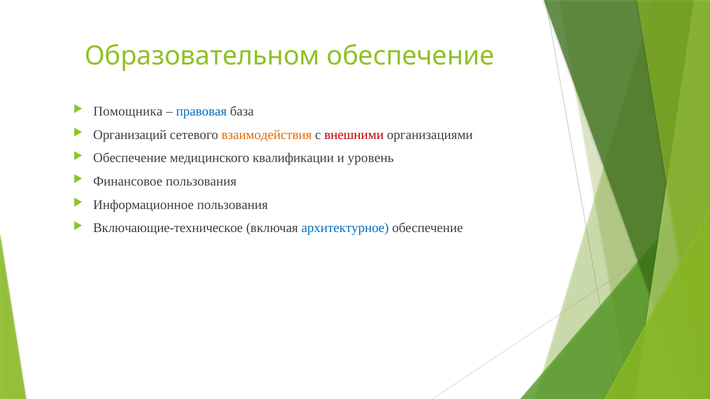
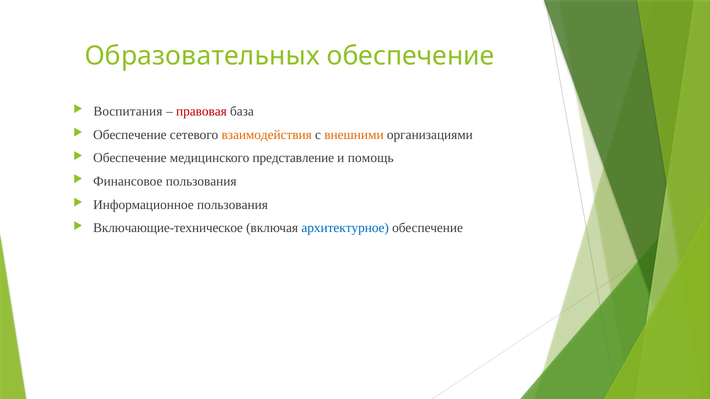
Образовательном: Образовательном -> Образовательных
Помощника: Помощника -> Воспитания
правовая colour: blue -> red
Организаций at (130, 135): Организаций -> Обеспечение
внешними colour: red -> orange
квалификации: квалификации -> представление
уровень: уровень -> помощь
